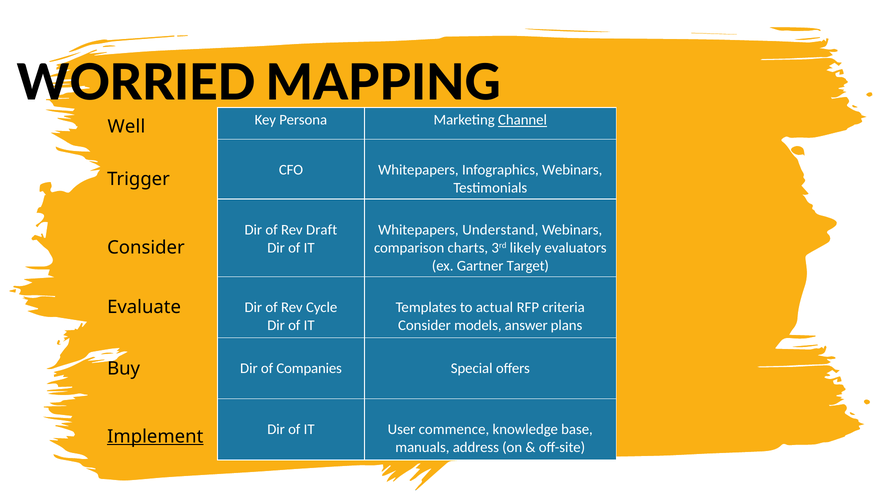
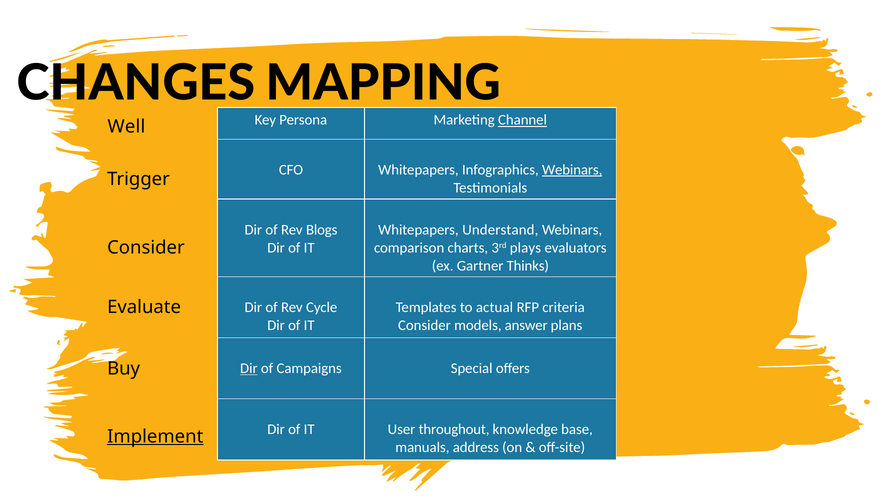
WORRIED: WORRIED -> CHANGES
Webinars at (572, 170) underline: none -> present
Draft: Draft -> Blogs
likely: likely -> plays
Target: Target -> Thinks
Dir at (249, 369) underline: none -> present
Companies: Companies -> Campaigns
commence: commence -> throughout
